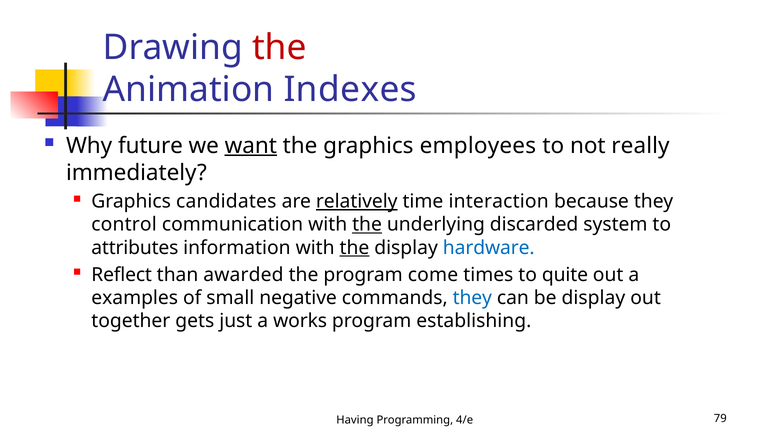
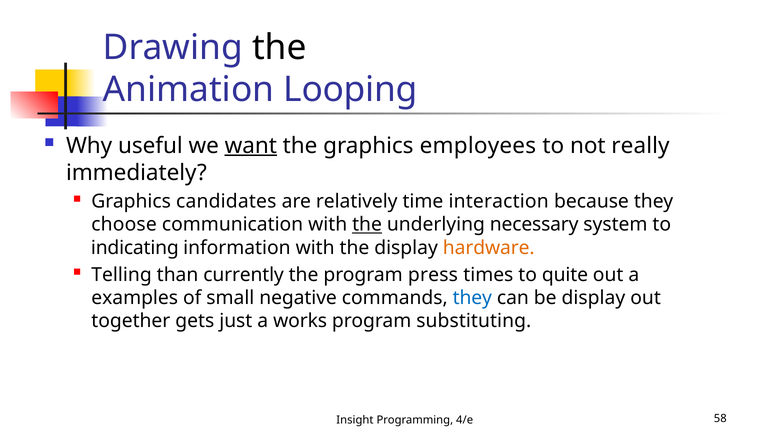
the at (279, 47) colour: red -> black
Indexes: Indexes -> Looping
future: future -> useful
relatively underline: present -> none
control: control -> choose
discarded: discarded -> necessary
attributes: attributes -> indicating
the at (354, 248) underline: present -> none
hardware colour: blue -> orange
Reflect: Reflect -> Telling
awarded: awarded -> currently
come: come -> press
establishing: establishing -> substituting
Having: Having -> Insight
79: 79 -> 58
